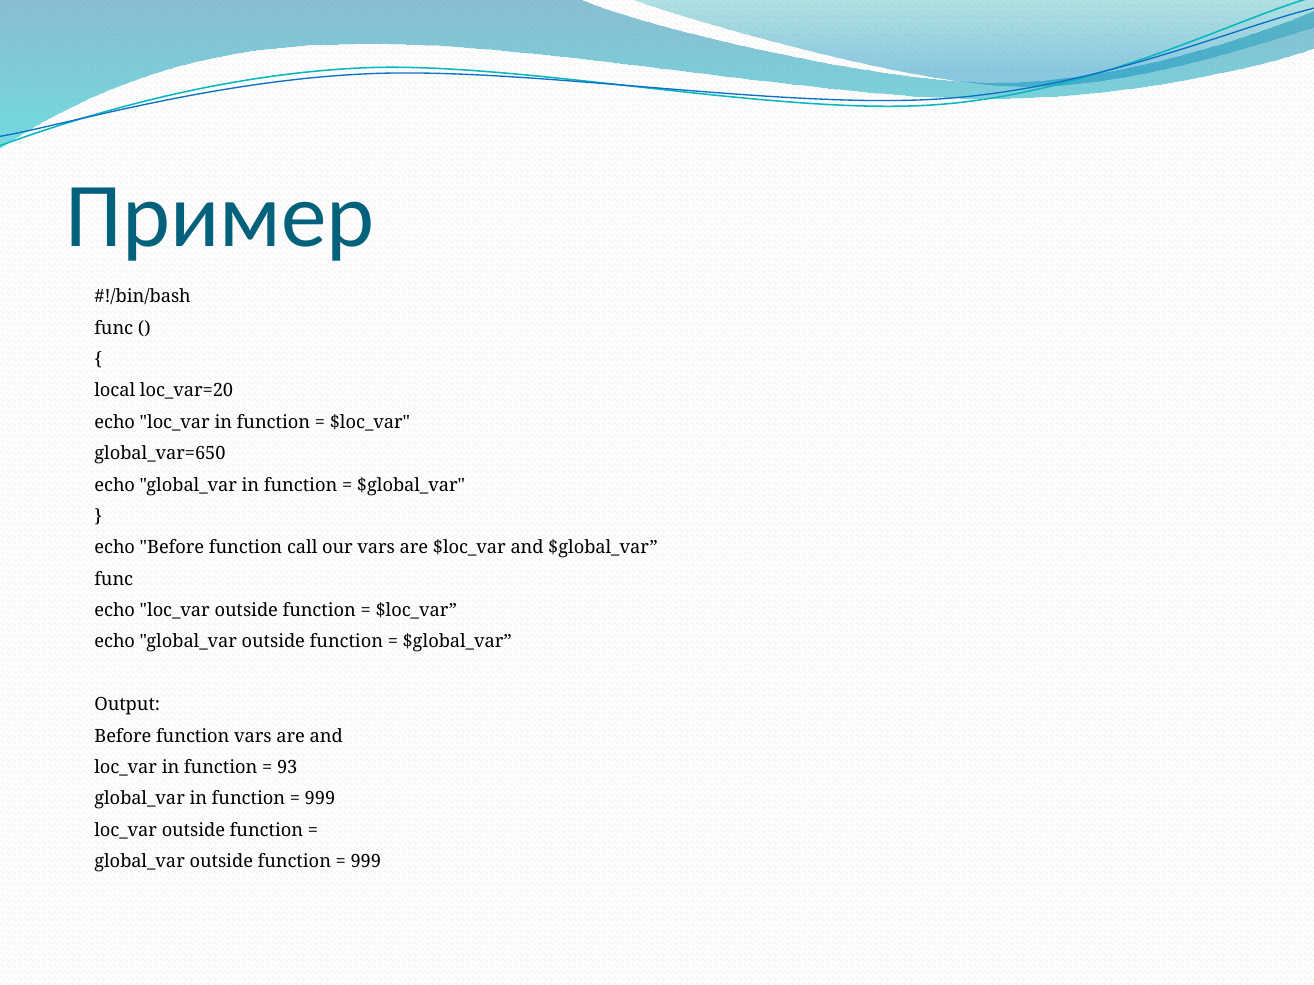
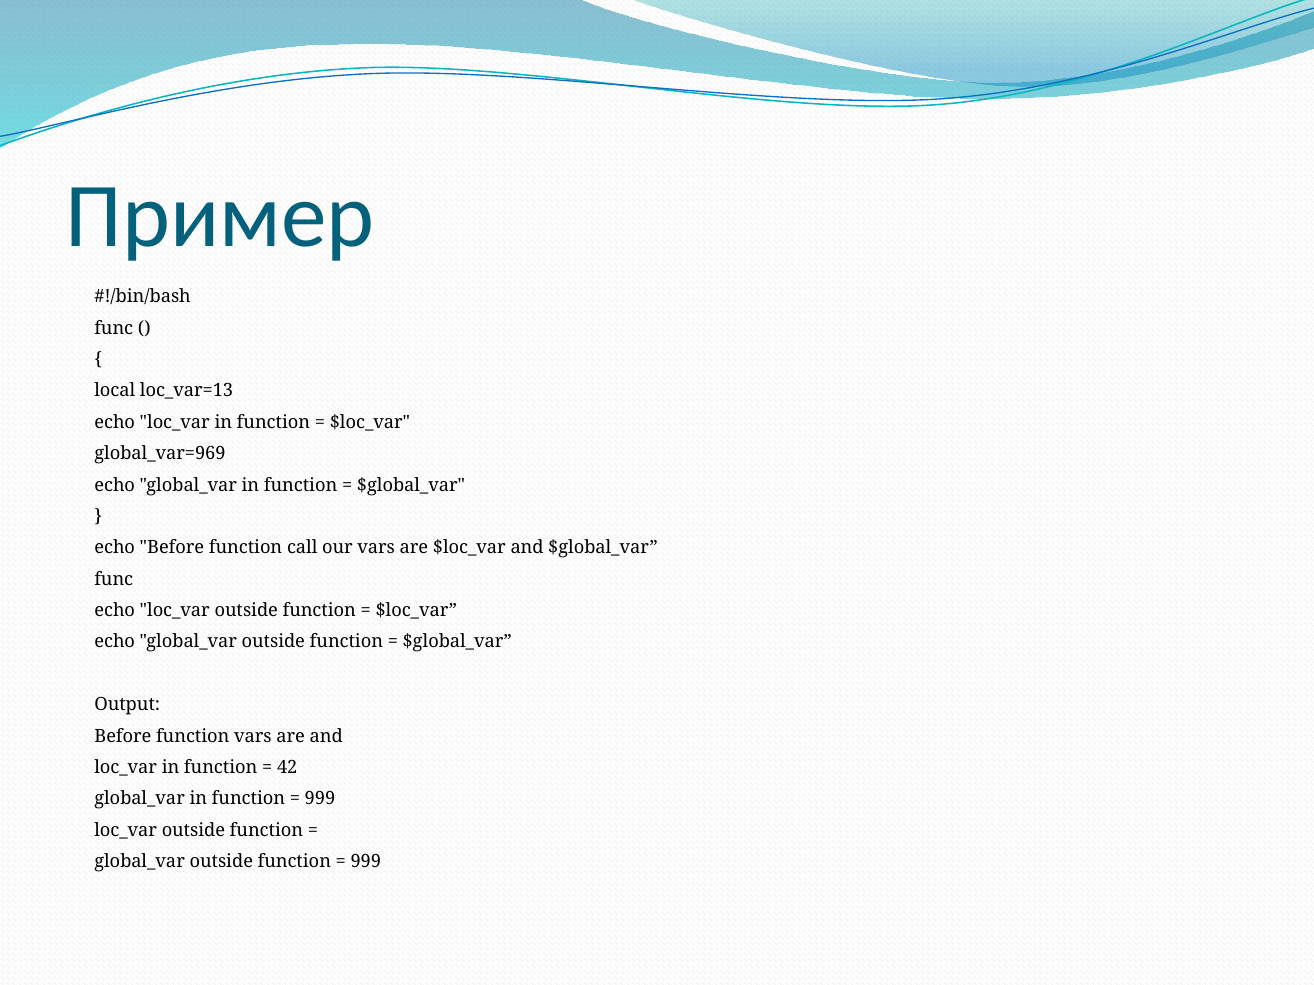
loc_var=20: loc_var=20 -> loc_var=13
global_var=650: global_var=650 -> global_var=969
93: 93 -> 42
